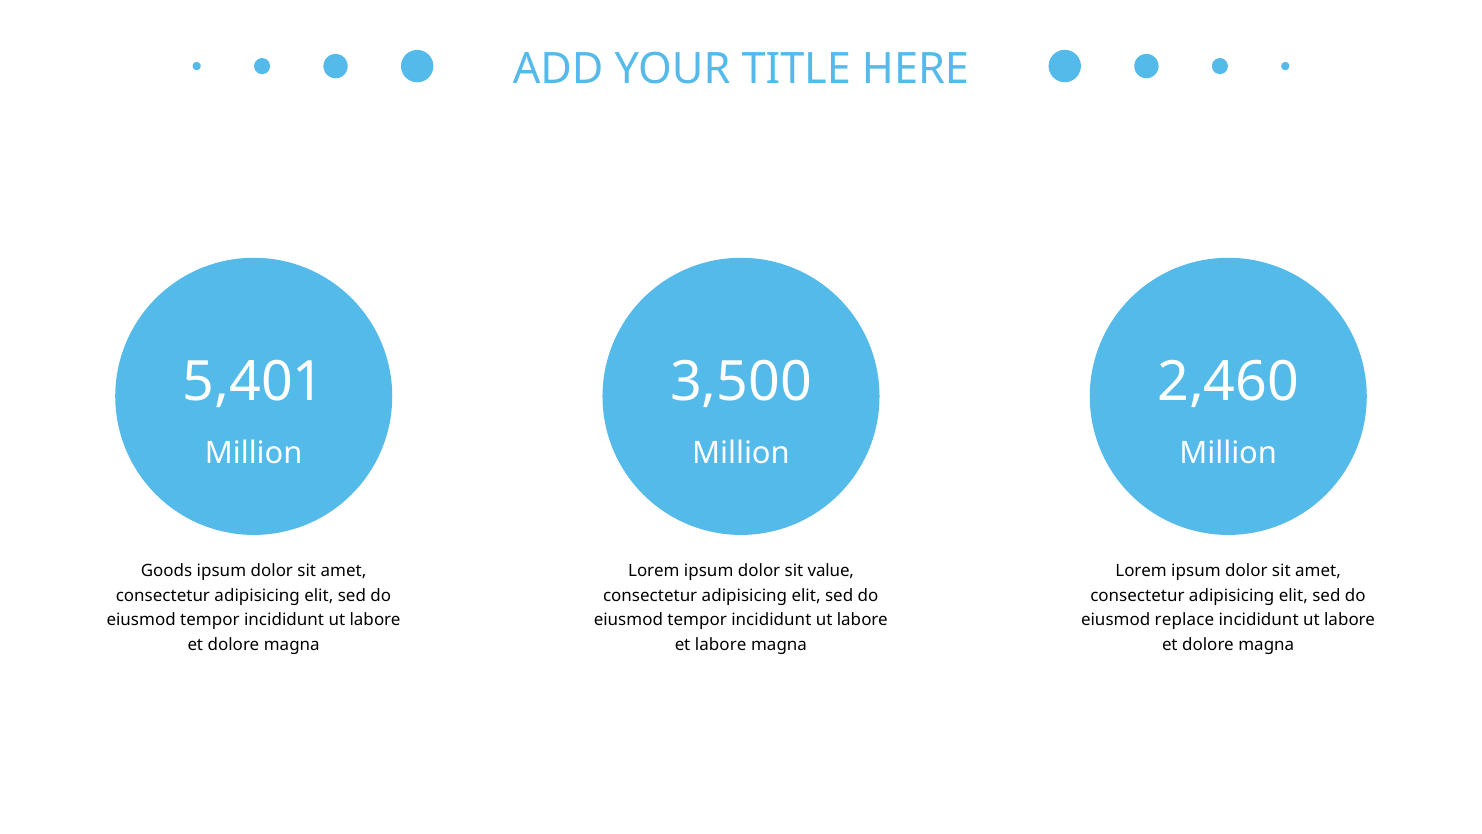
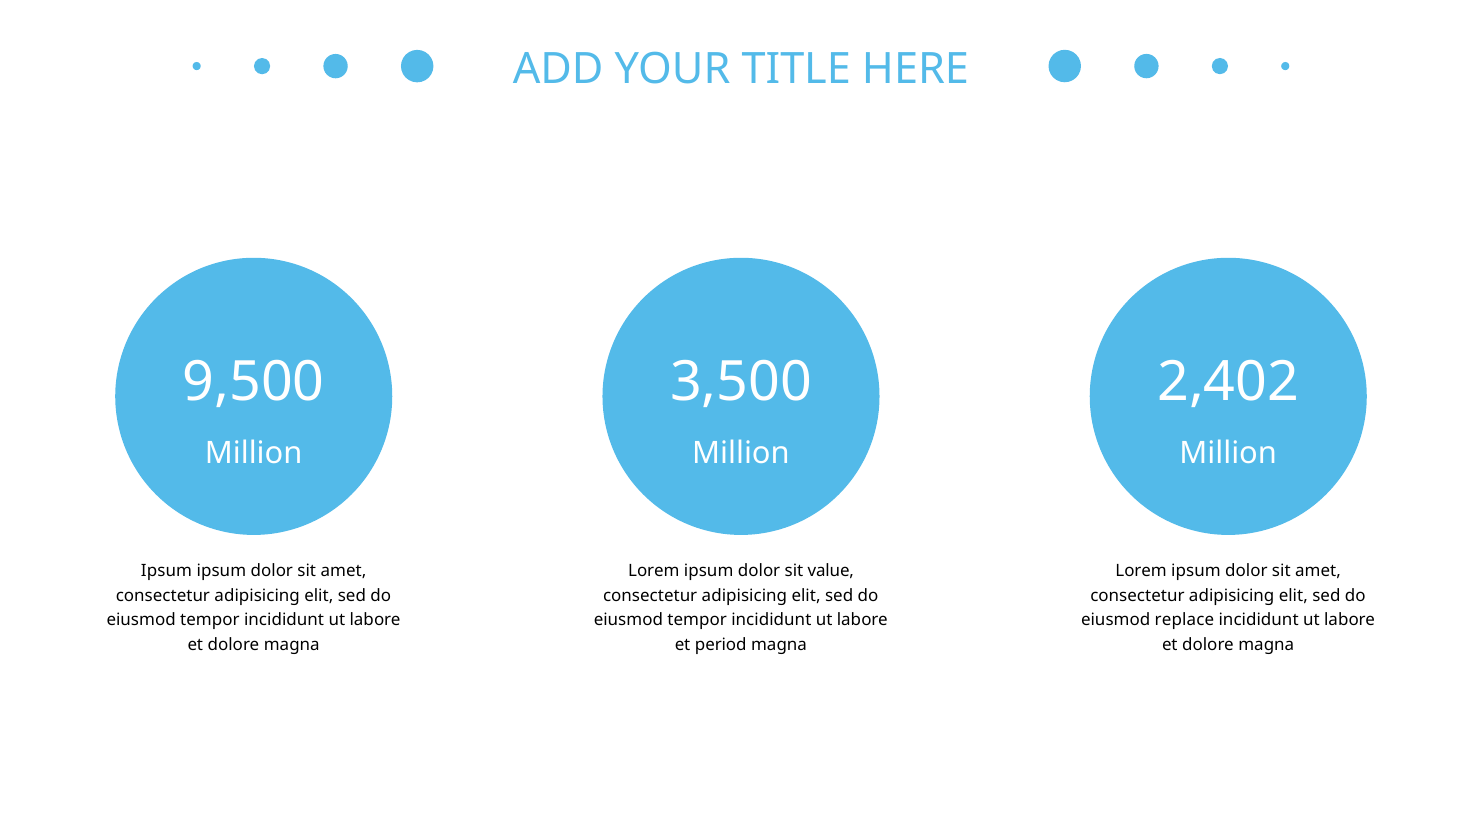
5,401: 5,401 -> 9,500
2,460: 2,460 -> 2,402
Goods at (167, 571): Goods -> Ipsum
et labore: labore -> period
